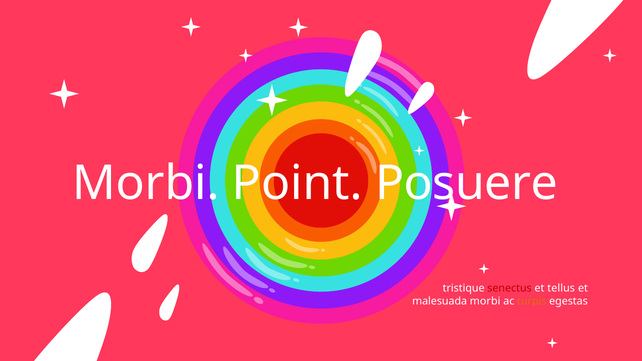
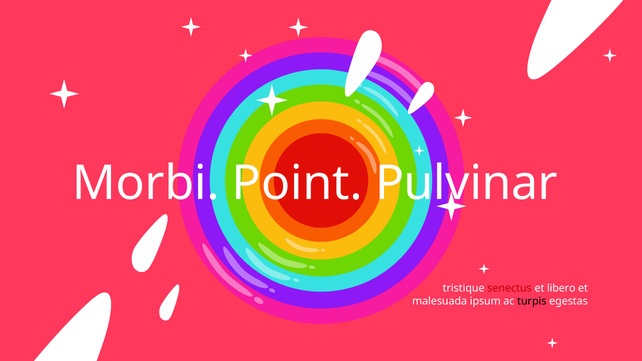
Posuere: Posuere -> Pulvinar
tellus: tellus -> libero
malesuada morbi: morbi -> ipsum
turpis colour: orange -> black
